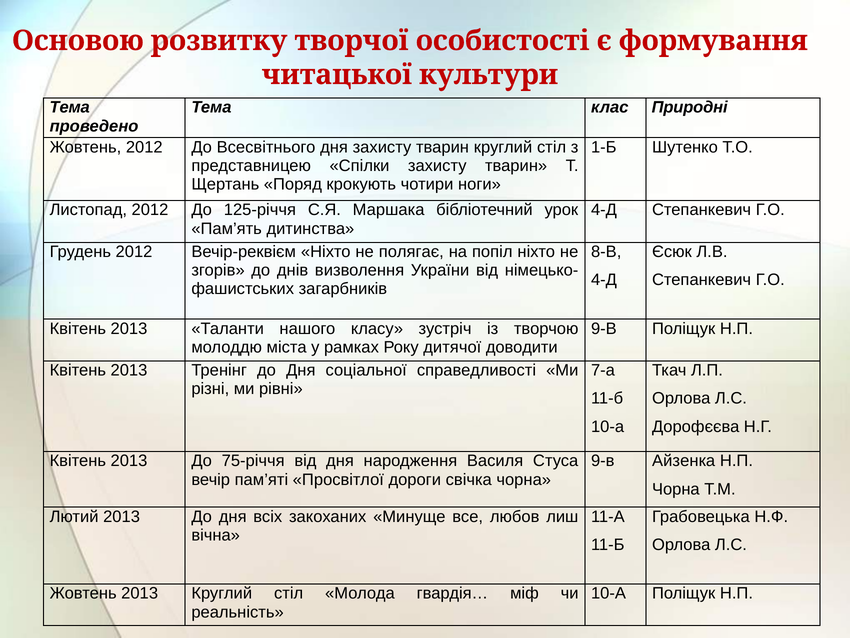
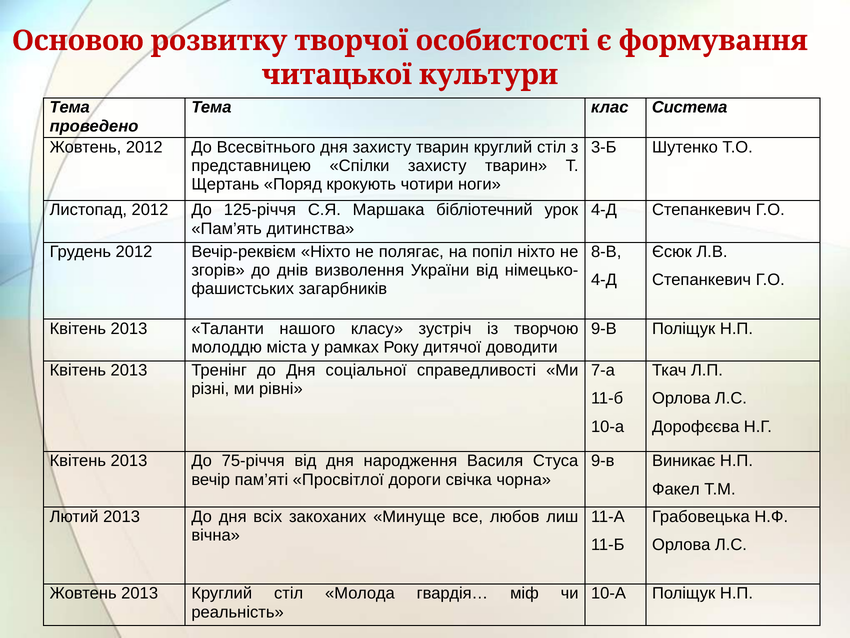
Природні: Природні -> Система
1-Б: 1-Б -> 3-Б
Айзенка: Айзенка -> Виникає
Чорна at (676, 489): Чорна -> Факел
